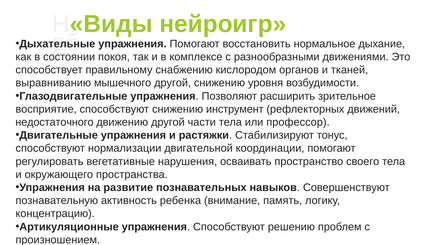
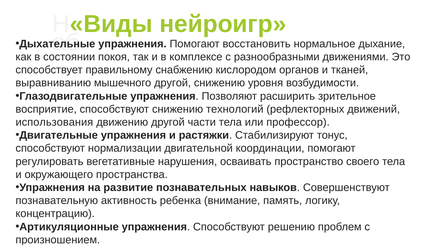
инструмент: инструмент -> технологий
недостаточного: недостаточного -> использования
